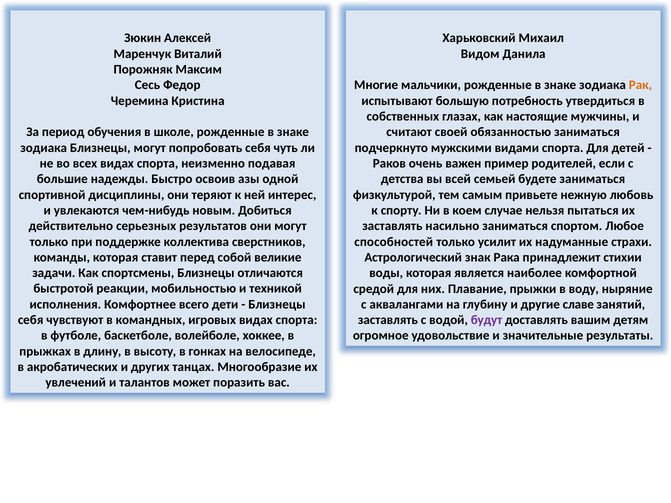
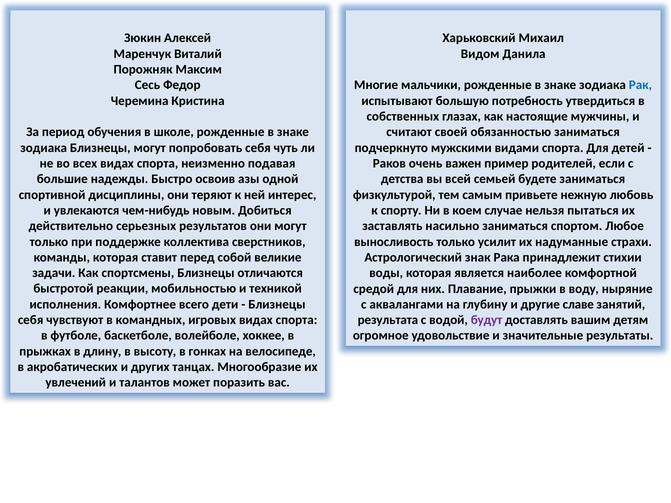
Рак colour: orange -> blue
способностей: способностей -> выносливость
заставлять at (388, 320): заставлять -> результата
